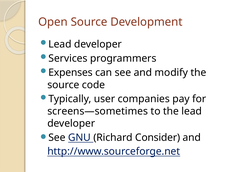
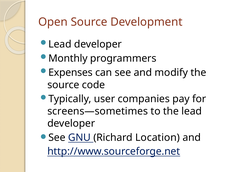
Services: Services -> Monthly
Consider: Consider -> Location
